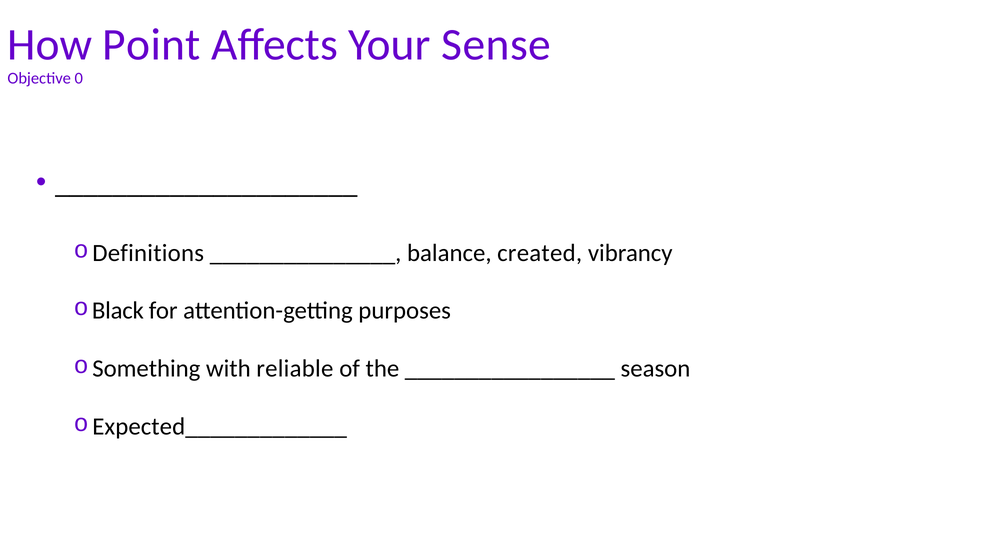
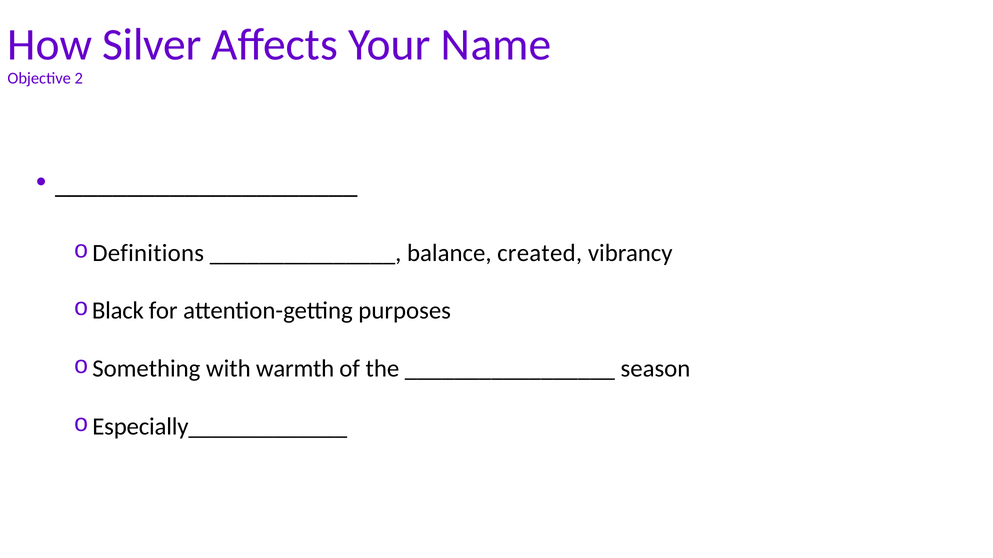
Point: Point -> Silver
Sense: Sense -> Name
0: 0 -> 2
reliable: reliable -> warmth
Expected_____________: Expected_____________ -> Especially_____________
